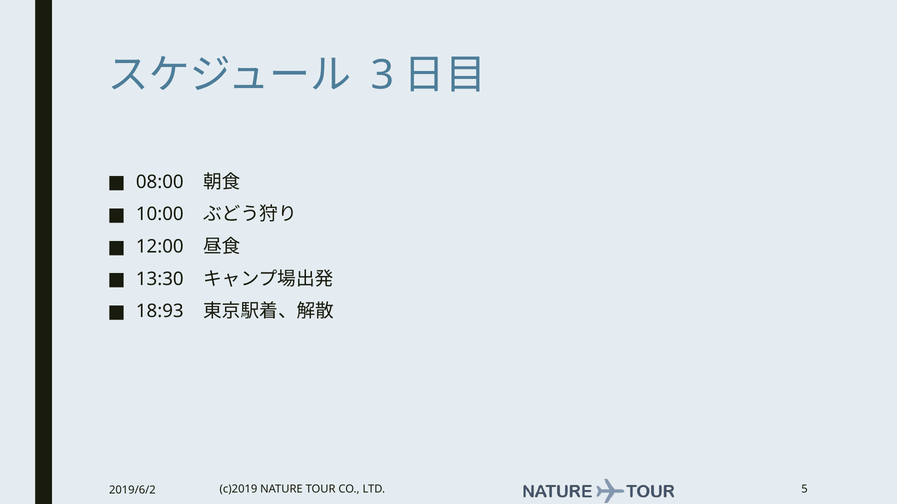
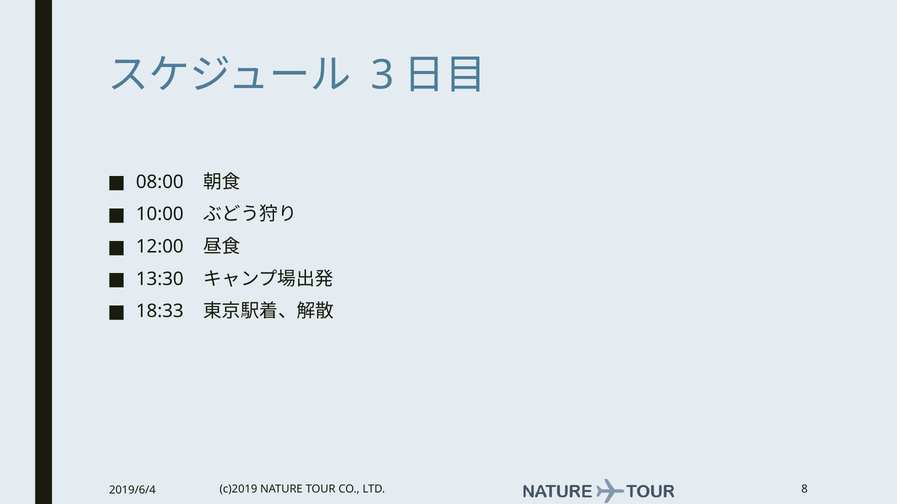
18:93: 18:93 -> 18:33
5: 5 -> 8
2019/6/2: 2019/6/2 -> 2019/6/4
